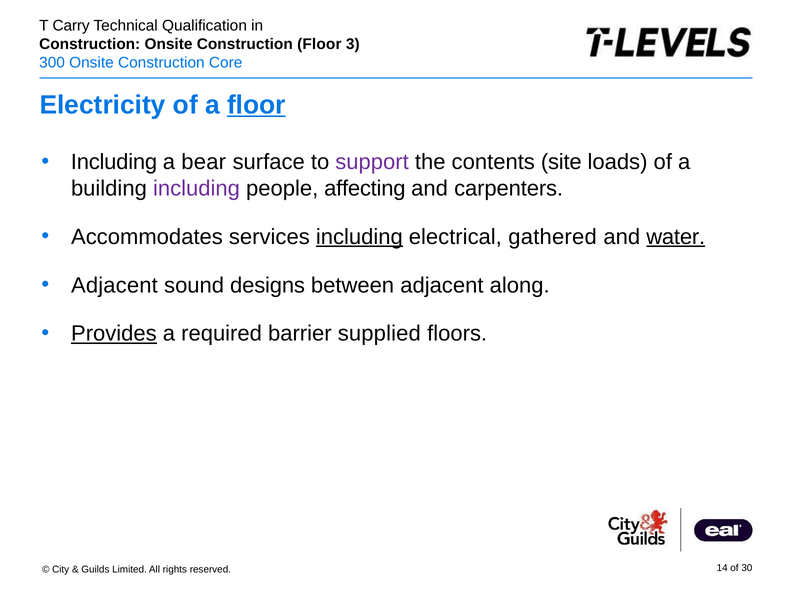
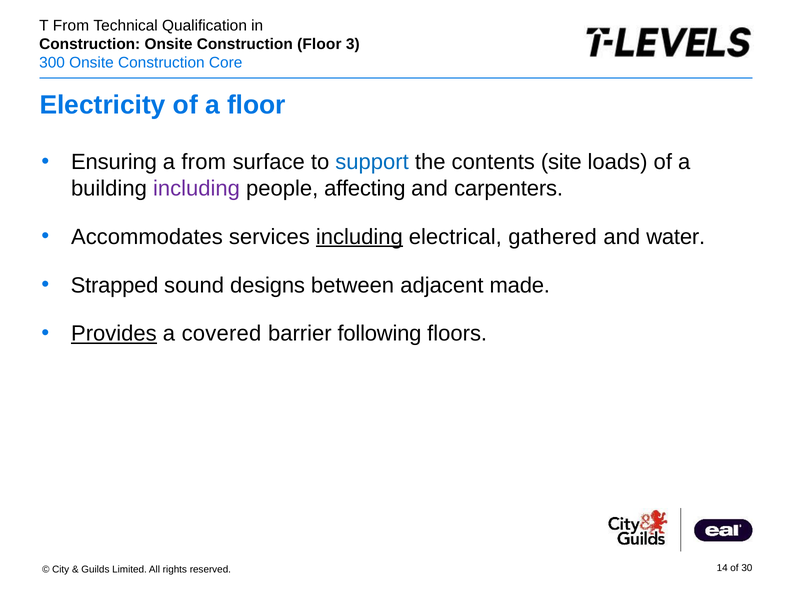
Carry at (71, 25): Carry -> From
floor at (256, 105) underline: present -> none
Including at (114, 162): Including -> Ensuring
a bear: bear -> from
support colour: purple -> blue
water underline: present -> none
Adjacent at (114, 285): Adjacent -> Strapped
along: along -> made
required: required -> covered
supplied: supplied -> following
